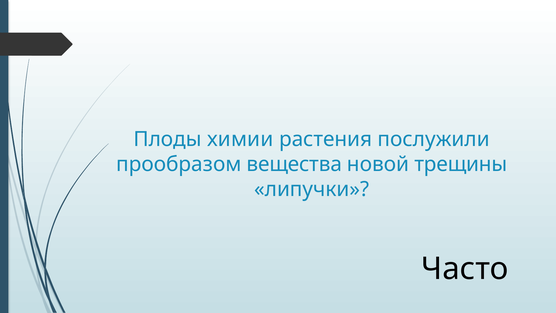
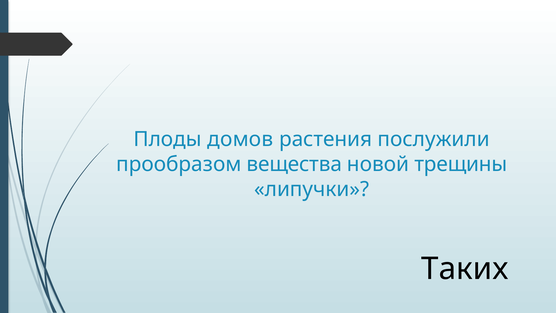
химии: химии -> домов
Часто: Часто -> Таких
